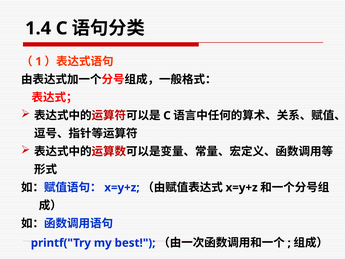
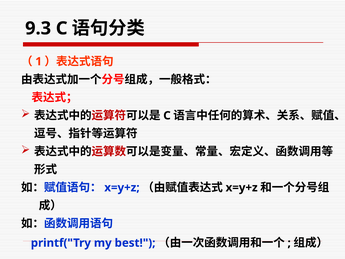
1.4: 1.4 -> 9.3
